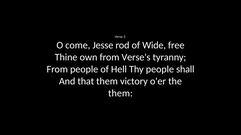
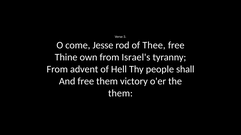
Wide: Wide -> Thee
Verse's: Verse's -> Israel's
From people: people -> advent
And that: that -> free
